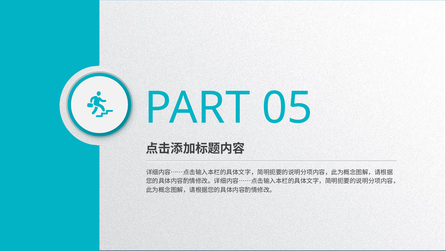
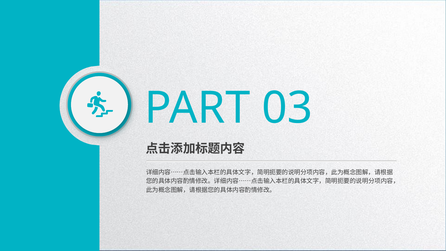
05: 05 -> 03
